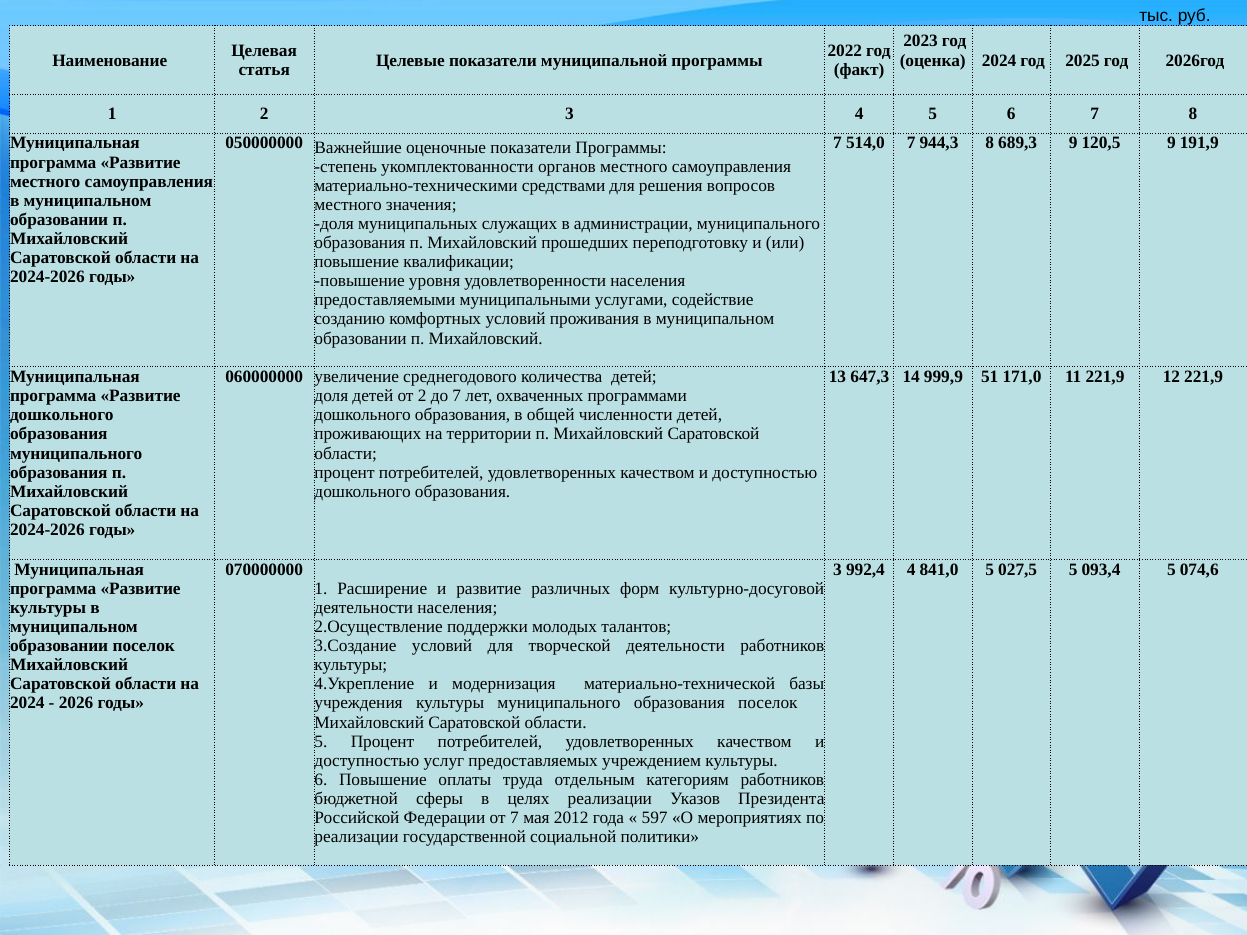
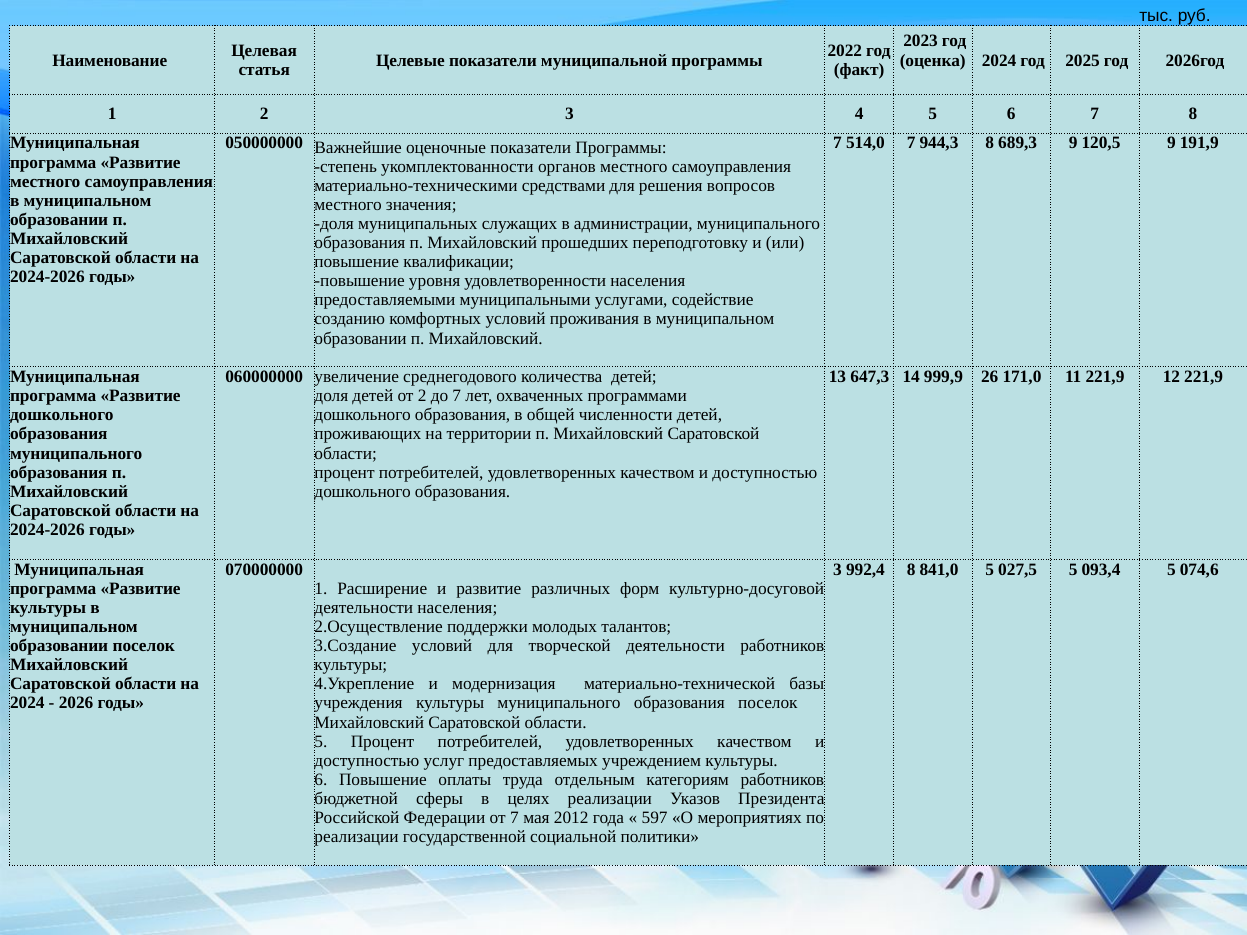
51: 51 -> 26
992,4 4: 4 -> 8
